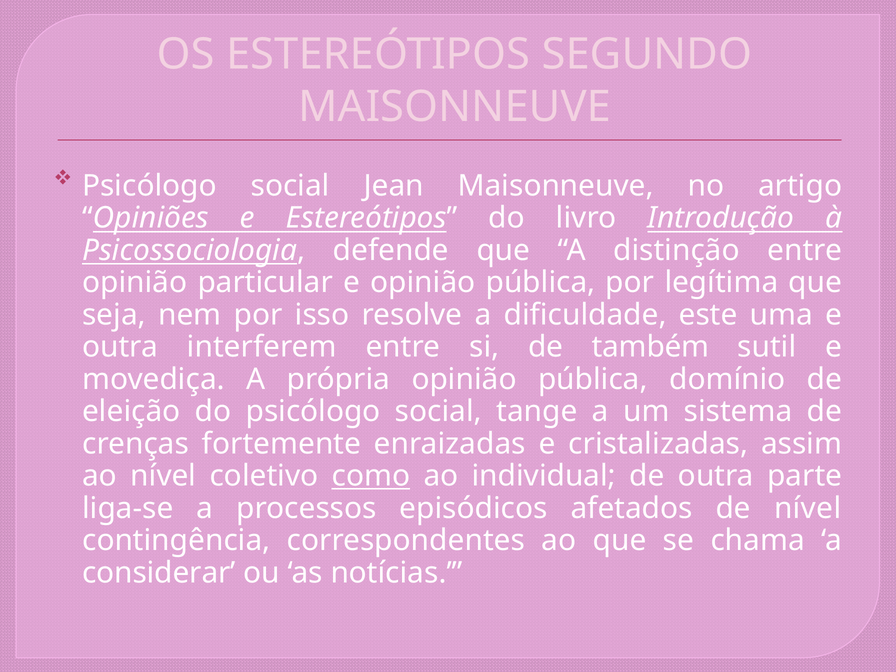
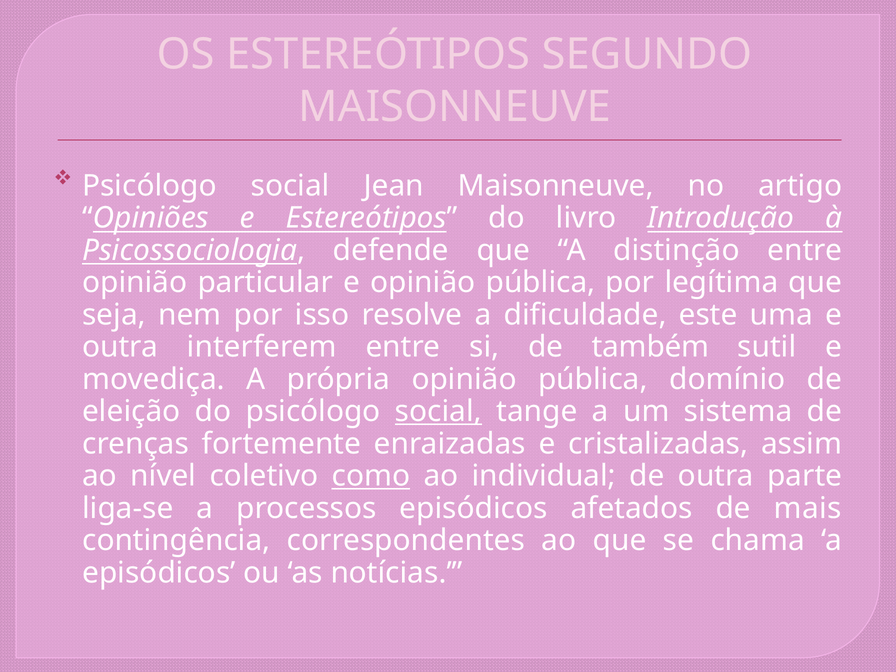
social at (438, 411) underline: none -> present
de nível: nível -> mais
considerar at (159, 573): considerar -> episódicos
